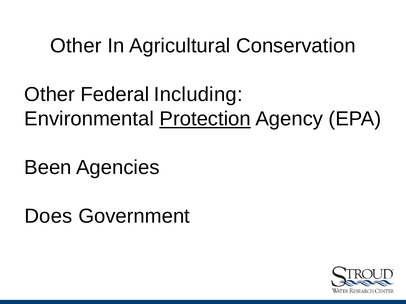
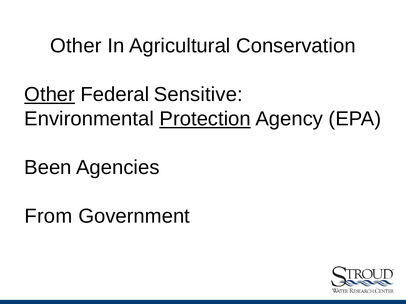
Other at (50, 95) underline: none -> present
Including: Including -> Sensitive
Does: Does -> From
